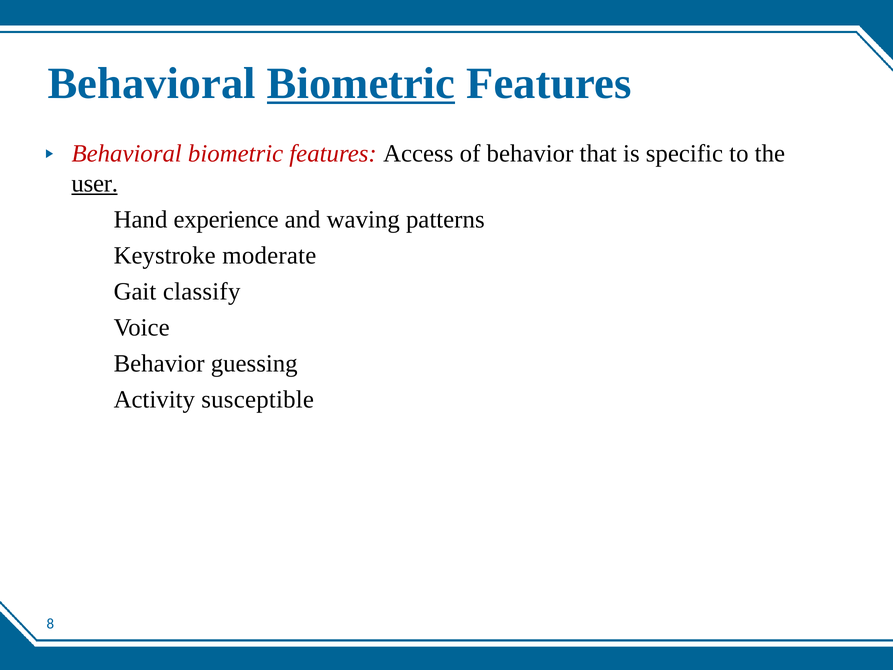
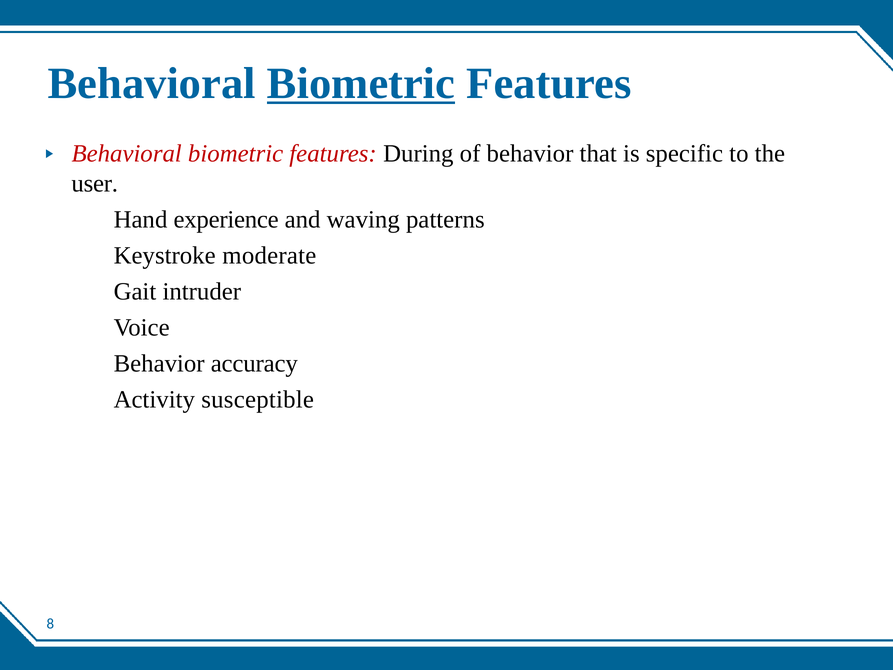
Access: Access -> During
user underline: present -> none
classify: classify -> intruder
guessing: guessing -> accuracy
